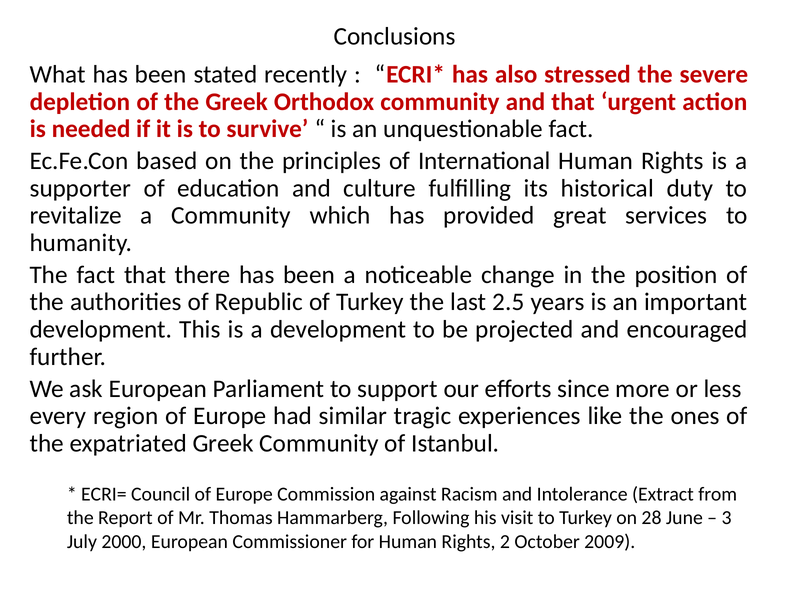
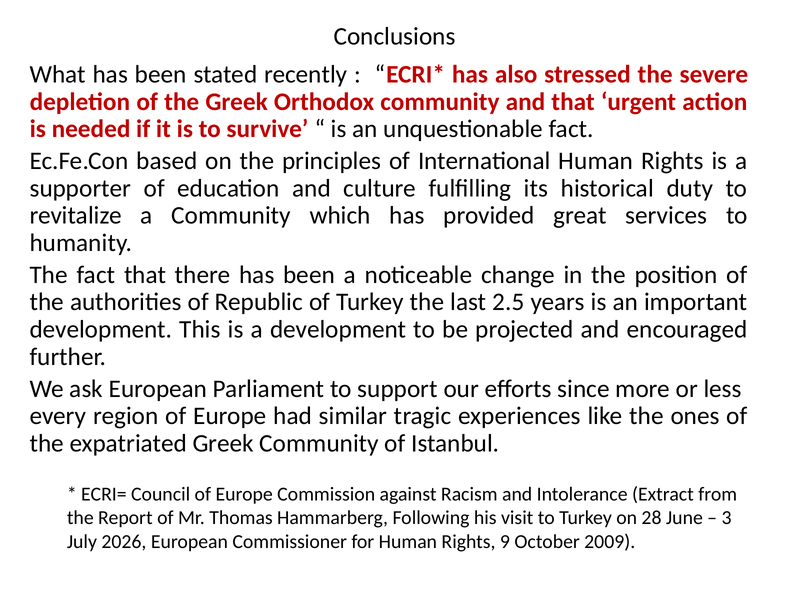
2000: 2000 -> 2026
2: 2 -> 9
